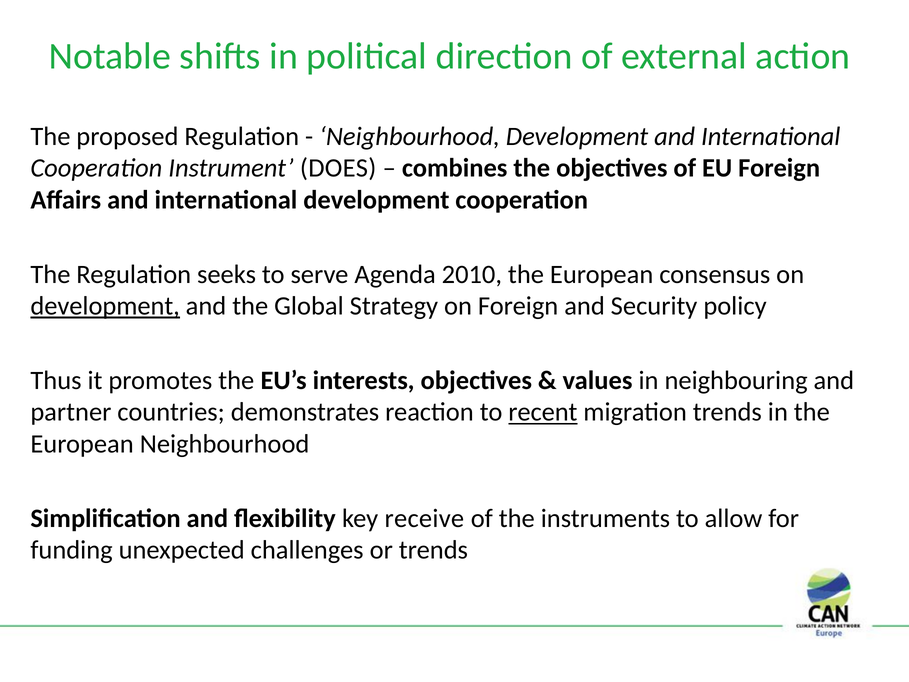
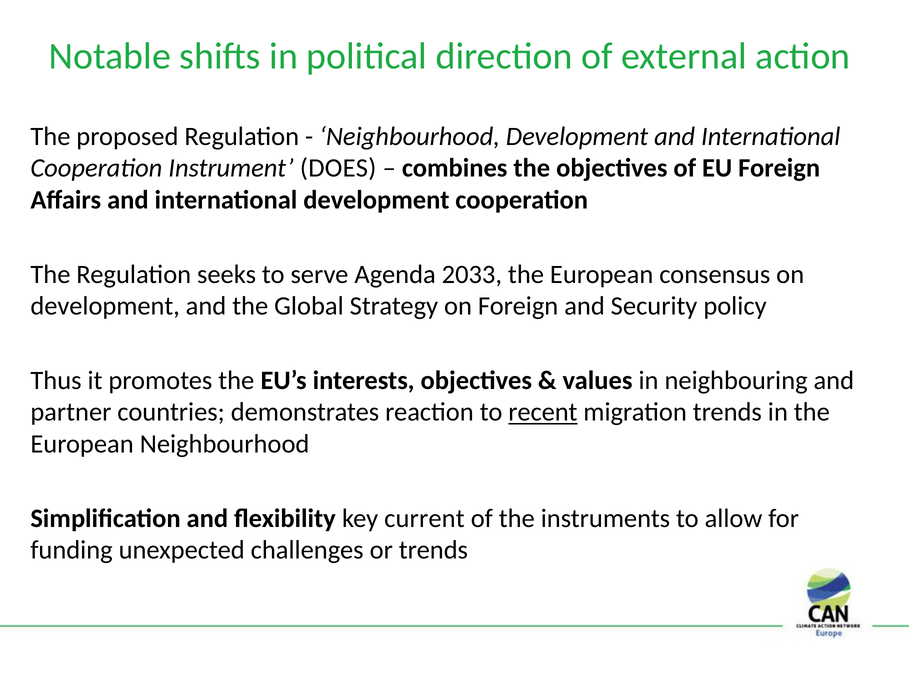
2010: 2010 -> 2033
development at (105, 306) underline: present -> none
receive: receive -> current
